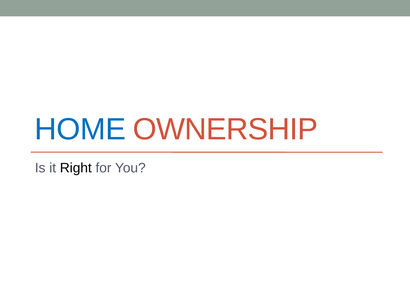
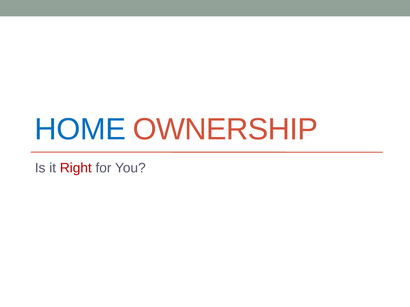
Right colour: black -> red
